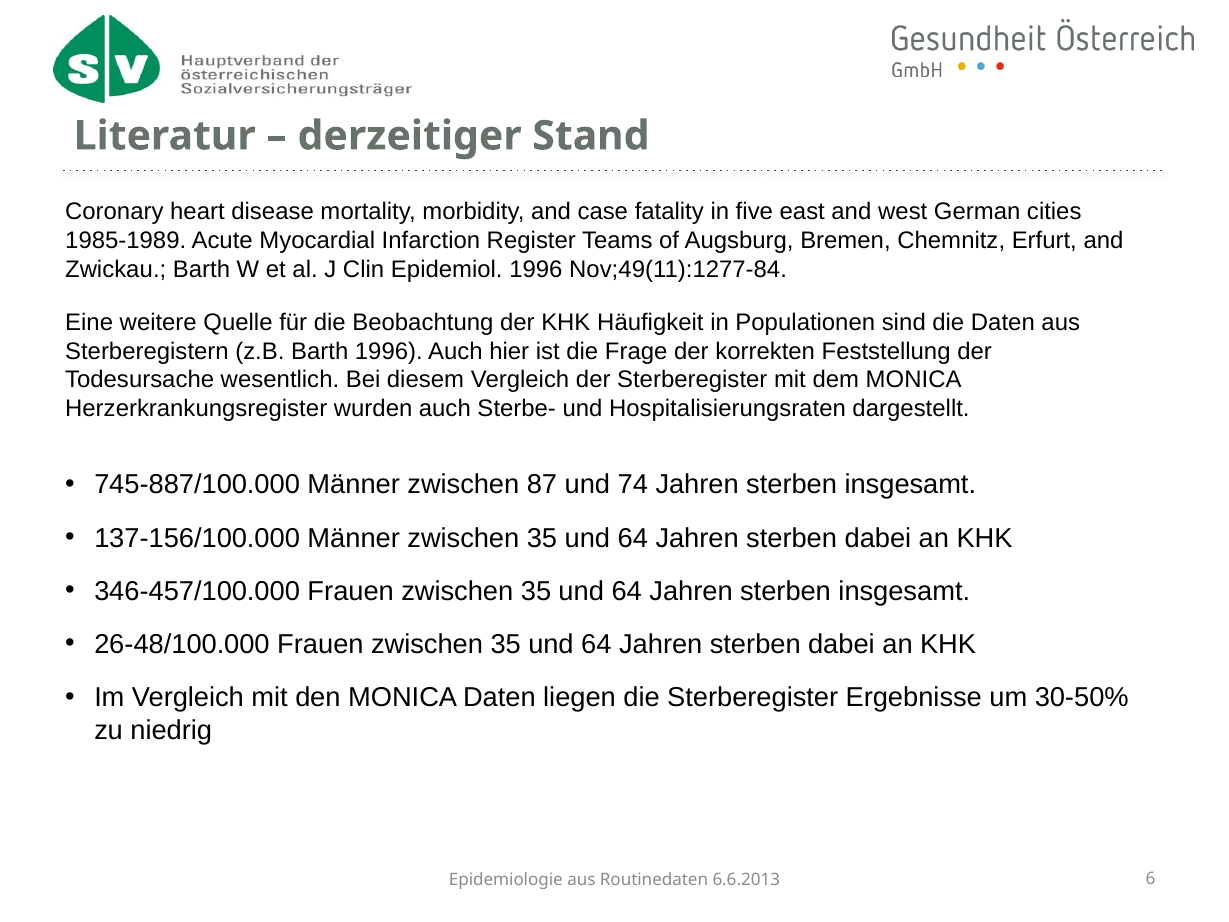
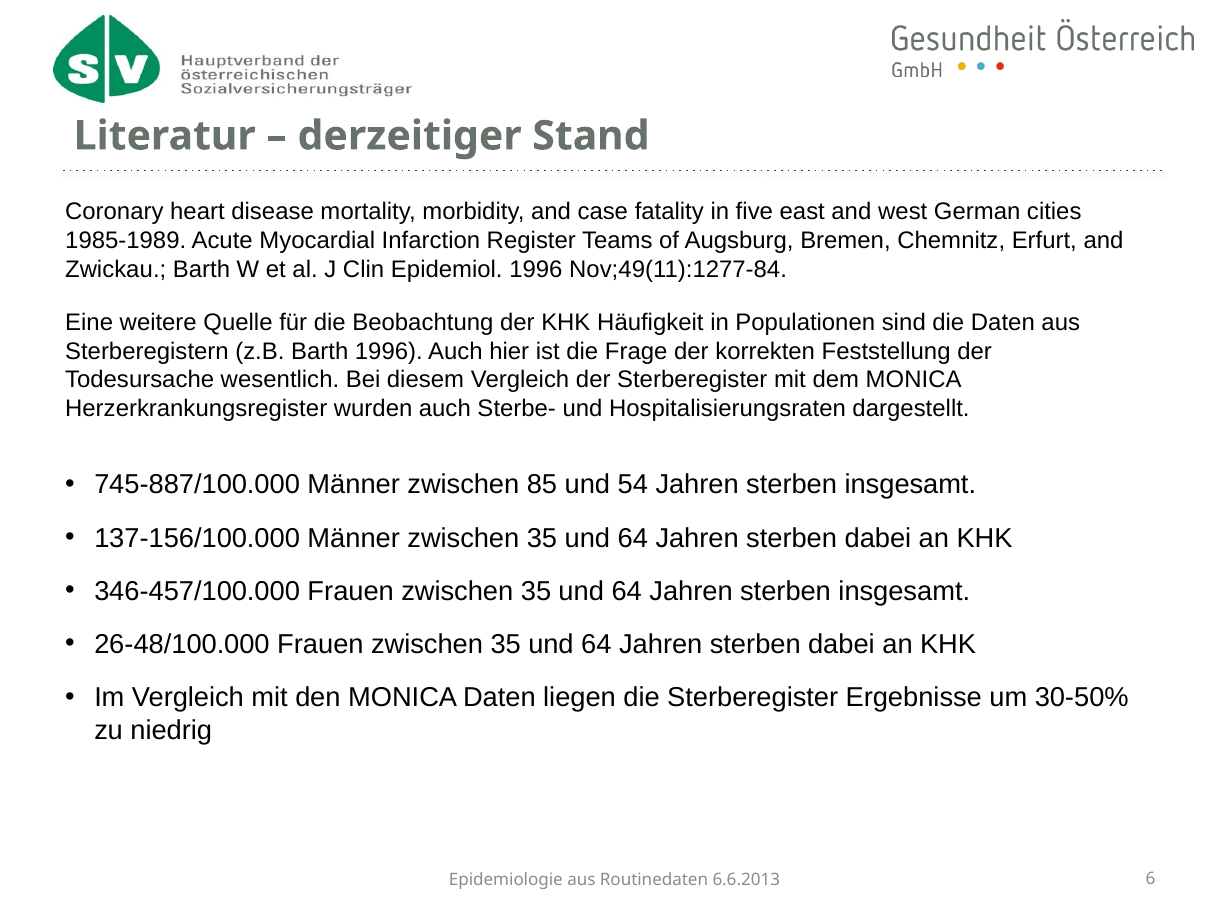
87: 87 -> 85
74: 74 -> 54
